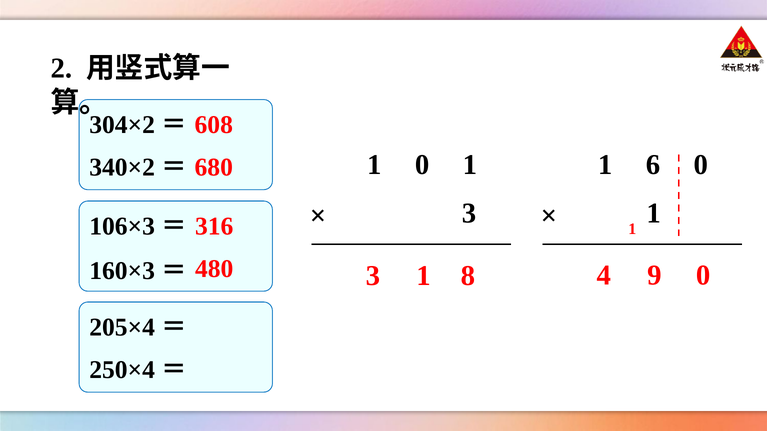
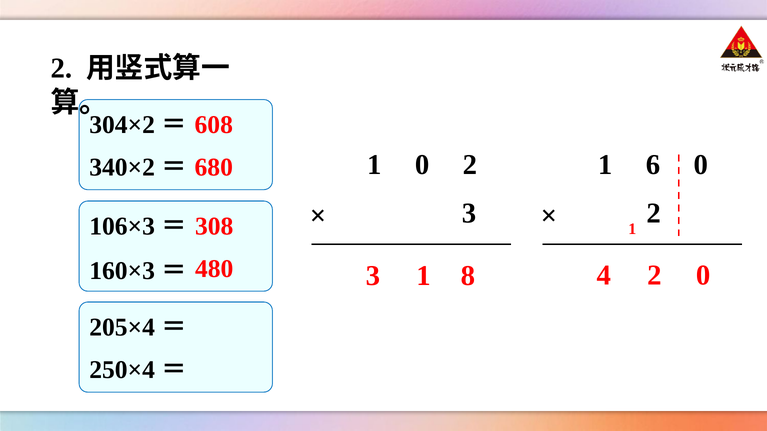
0 1: 1 -> 2
1 at (654, 213): 1 -> 2
316: 316 -> 308
4 9: 9 -> 2
